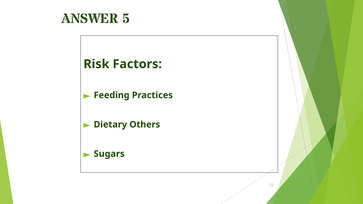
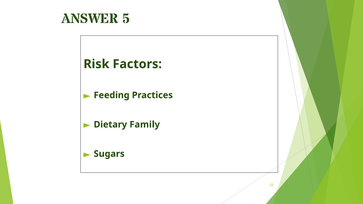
Others: Others -> Family
